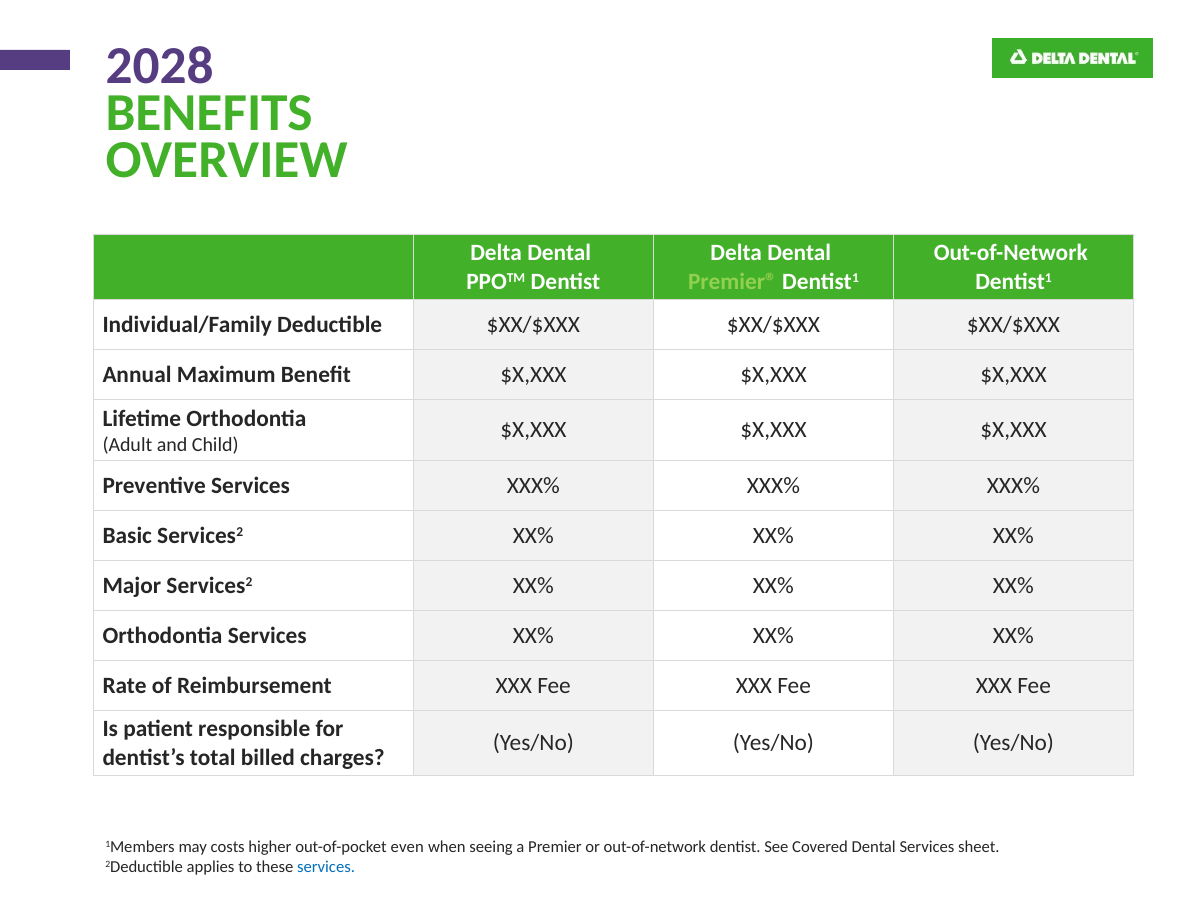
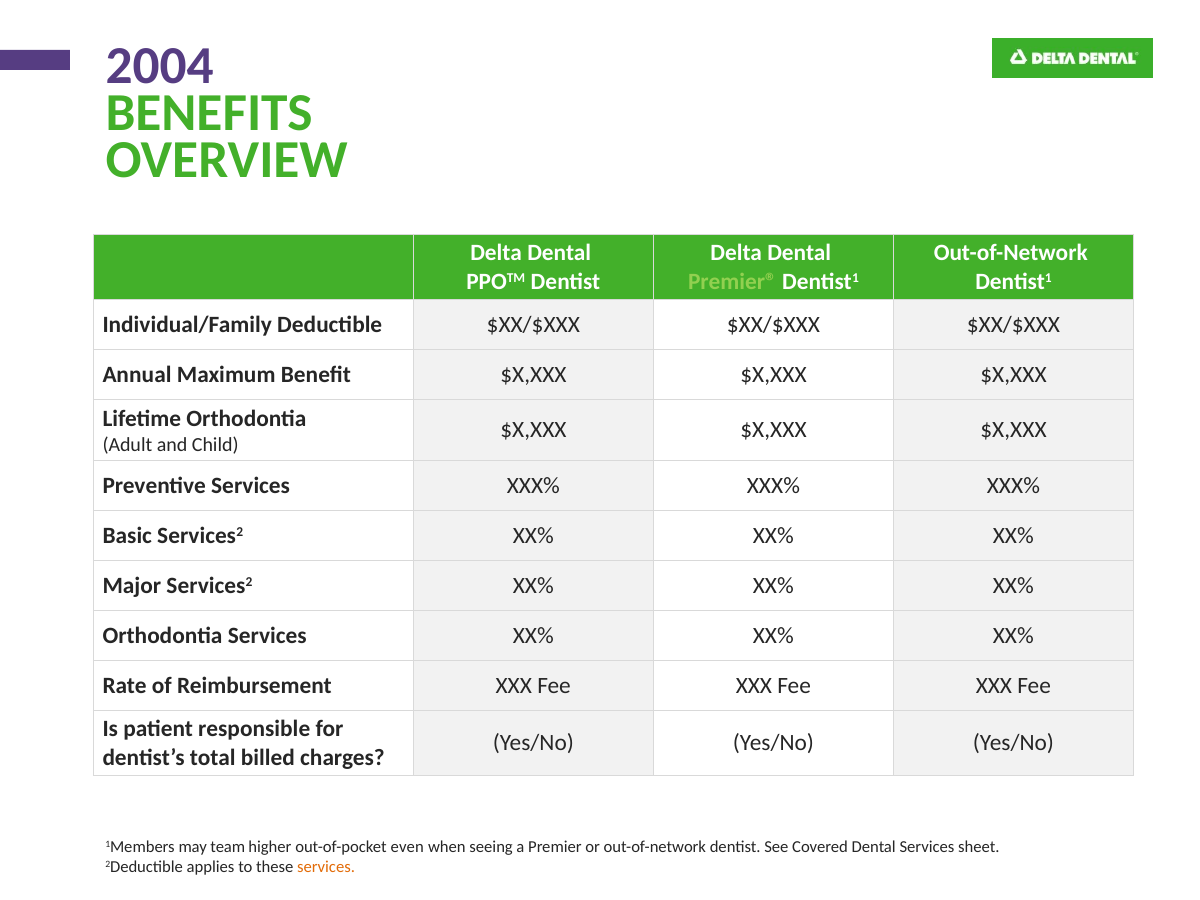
2028: 2028 -> 2004
costs: costs -> team
services at (326, 867) colour: blue -> orange
